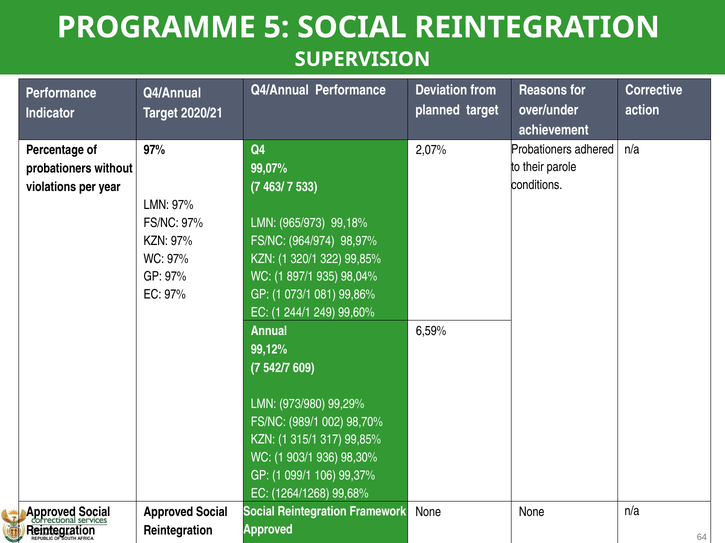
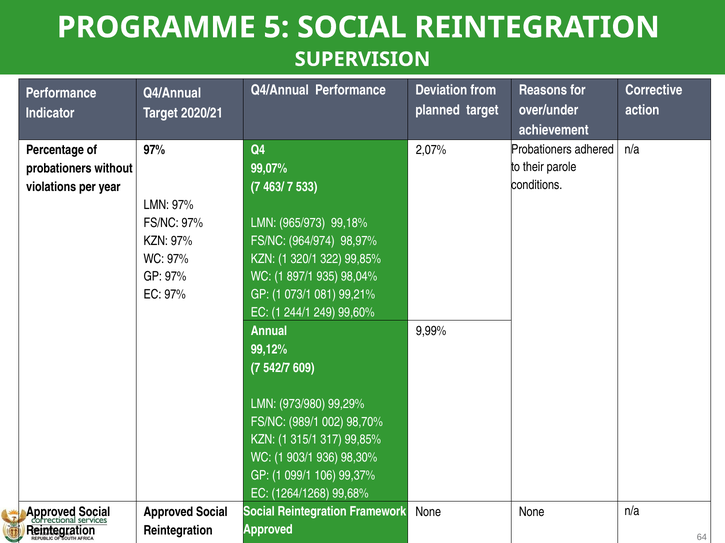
99,86%: 99,86% -> 99,21%
6,59%: 6,59% -> 9,99%
